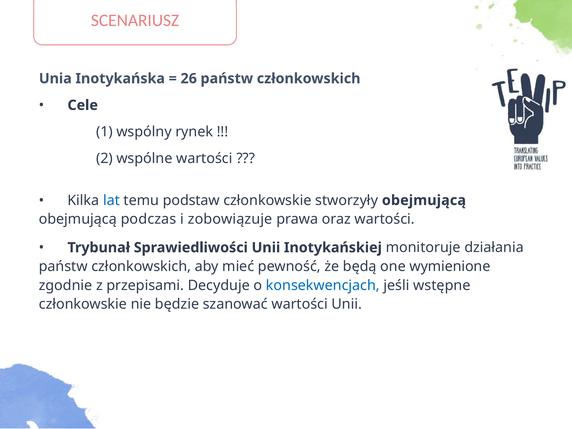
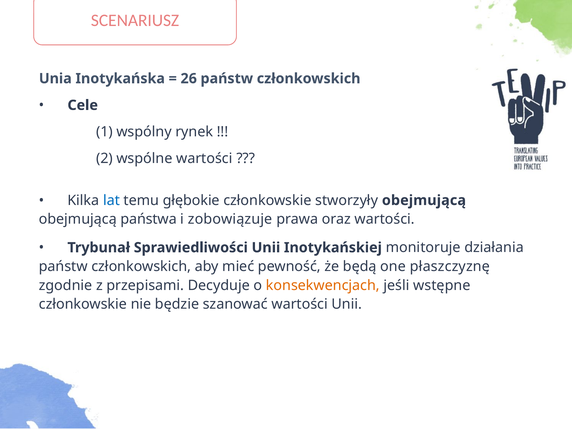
podstaw: podstaw -> głębokie
podczas: podczas -> państwa
wymienione: wymienione -> płaszczyznę
konsekwencjach colour: blue -> orange
